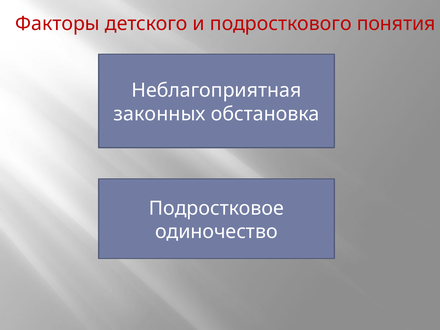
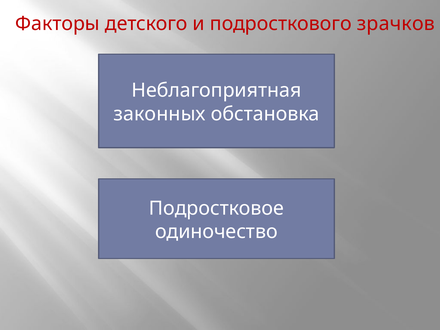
понятия: понятия -> зрачков
